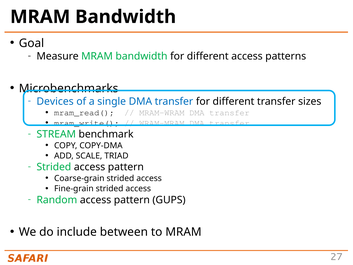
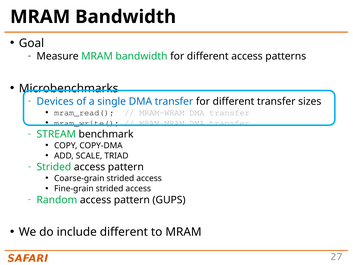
include between: between -> different
